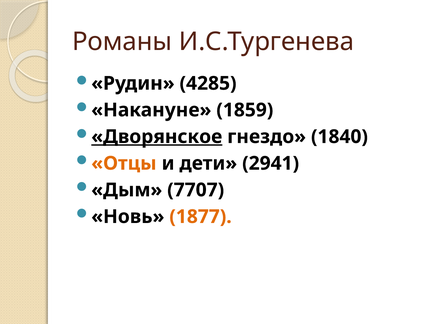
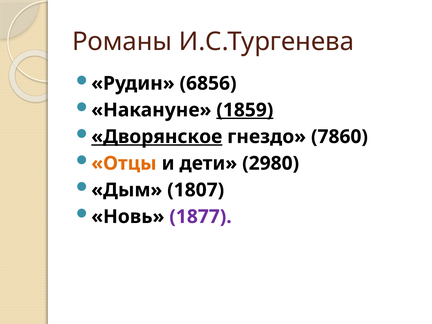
4285: 4285 -> 6856
1859 underline: none -> present
1840: 1840 -> 7860
2941: 2941 -> 2980
7707: 7707 -> 1807
1877 colour: orange -> purple
